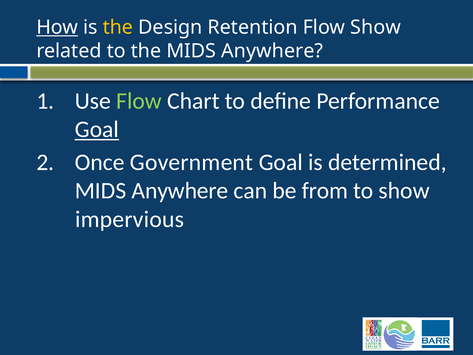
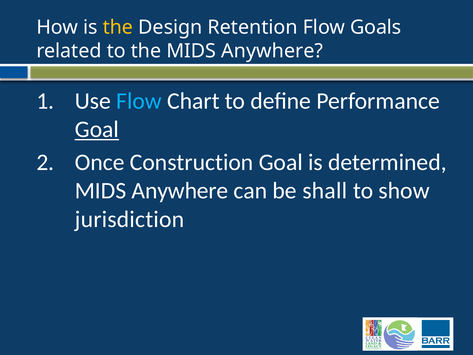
How underline: present -> none
Flow Show: Show -> Goals
Flow at (139, 101) colour: light green -> light blue
Government: Government -> Construction
from: from -> shall
impervious: impervious -> jurisdiction
